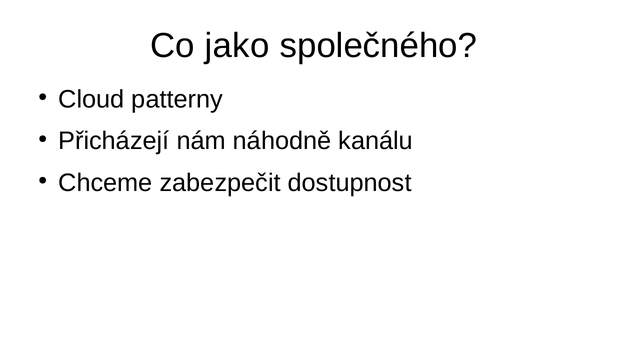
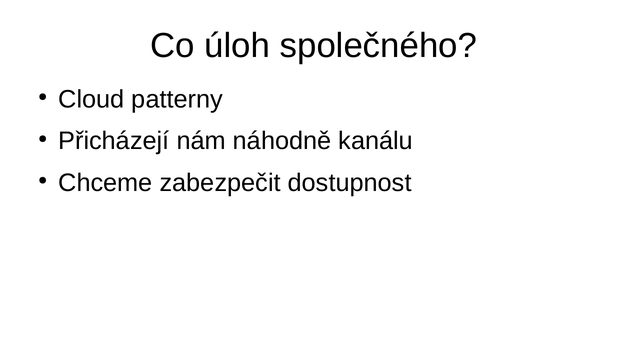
jako: jako -> úloh
